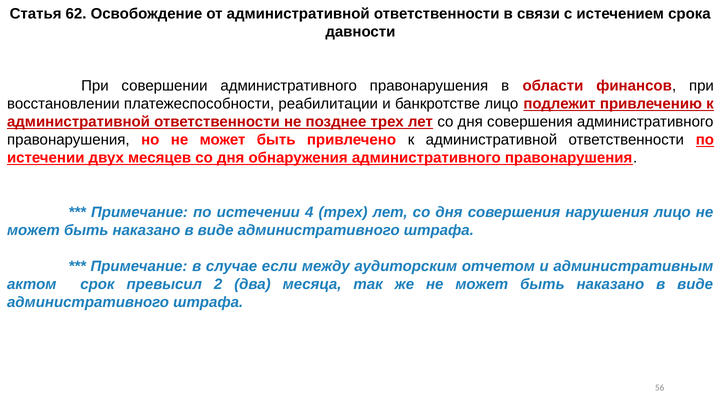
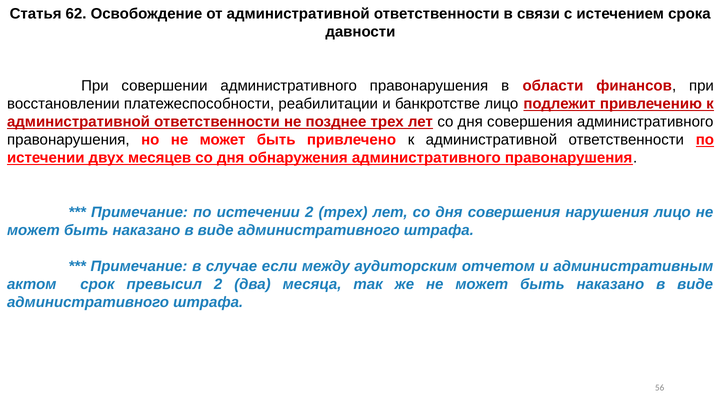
истечении 4: 4 -> 2
